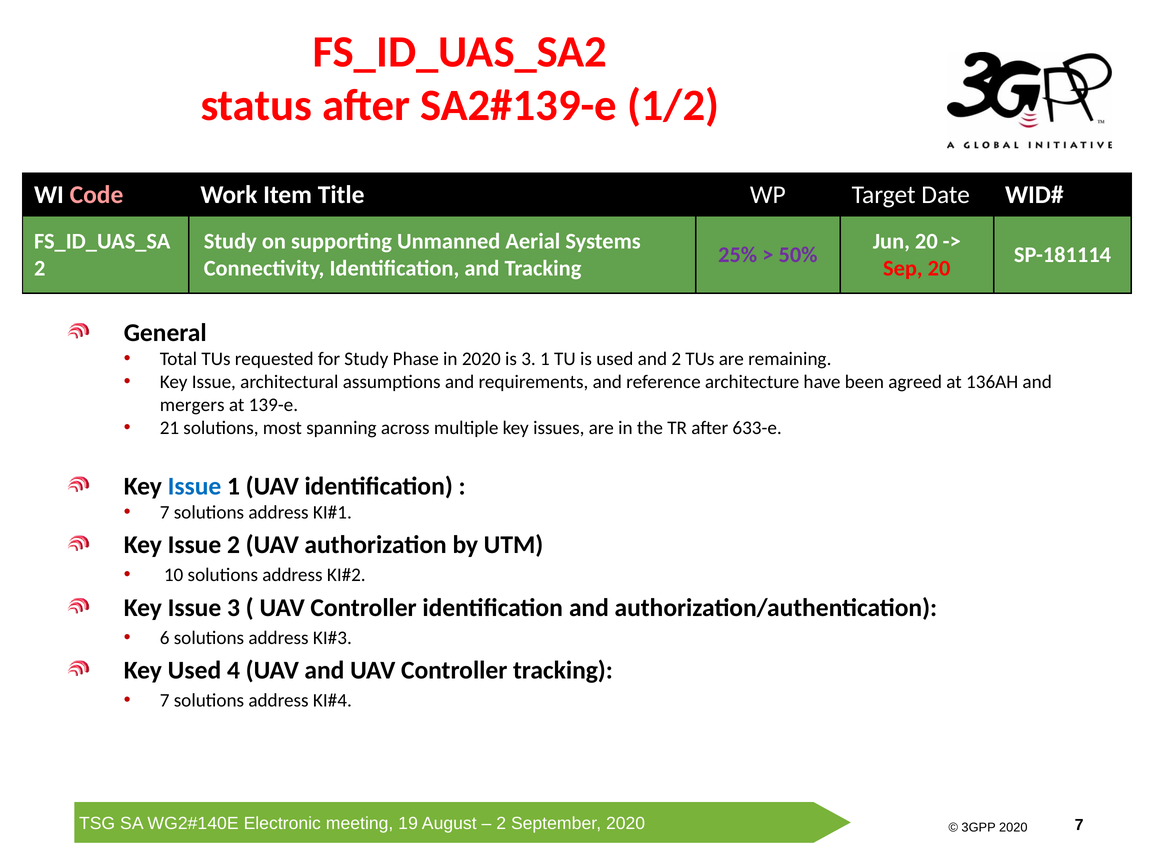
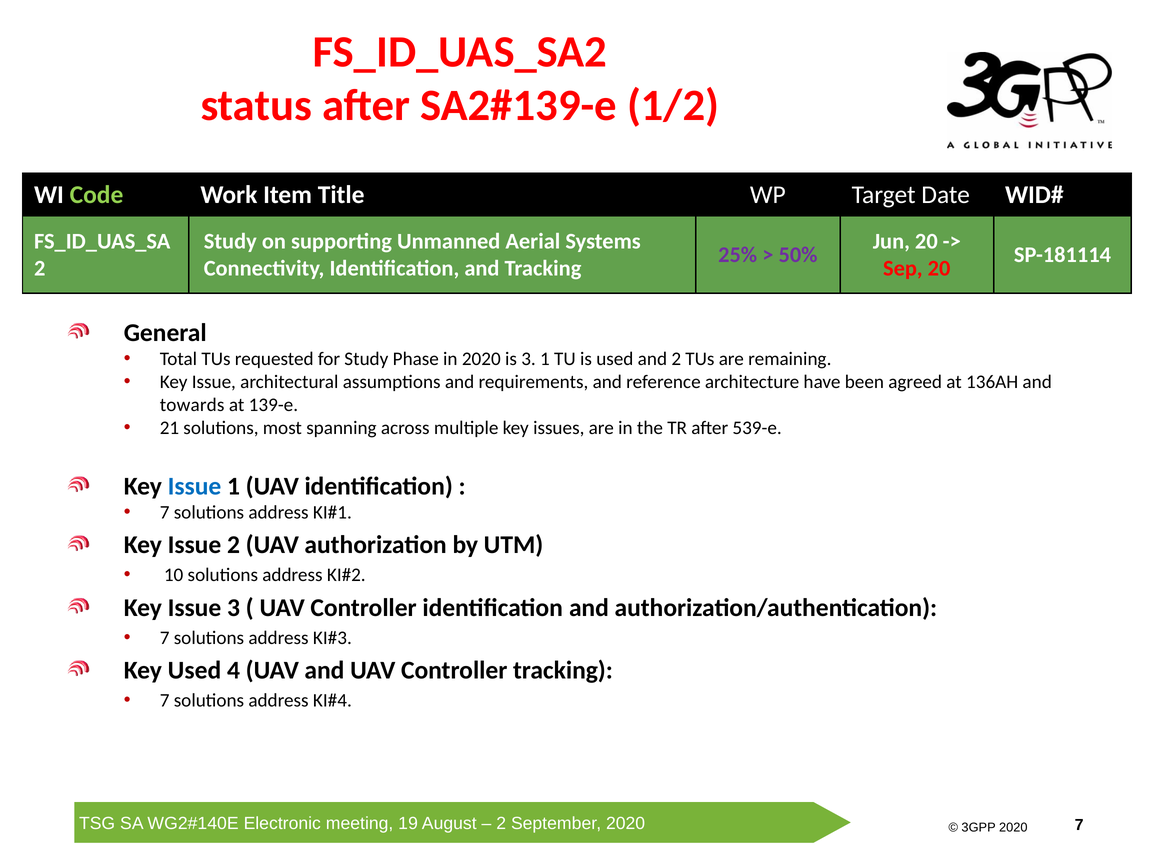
Code colour: pink -> light green
mergers: mergers -> towards
633-e: 633-e -> 539-e
6 at (165, 638): 6 -> 7
